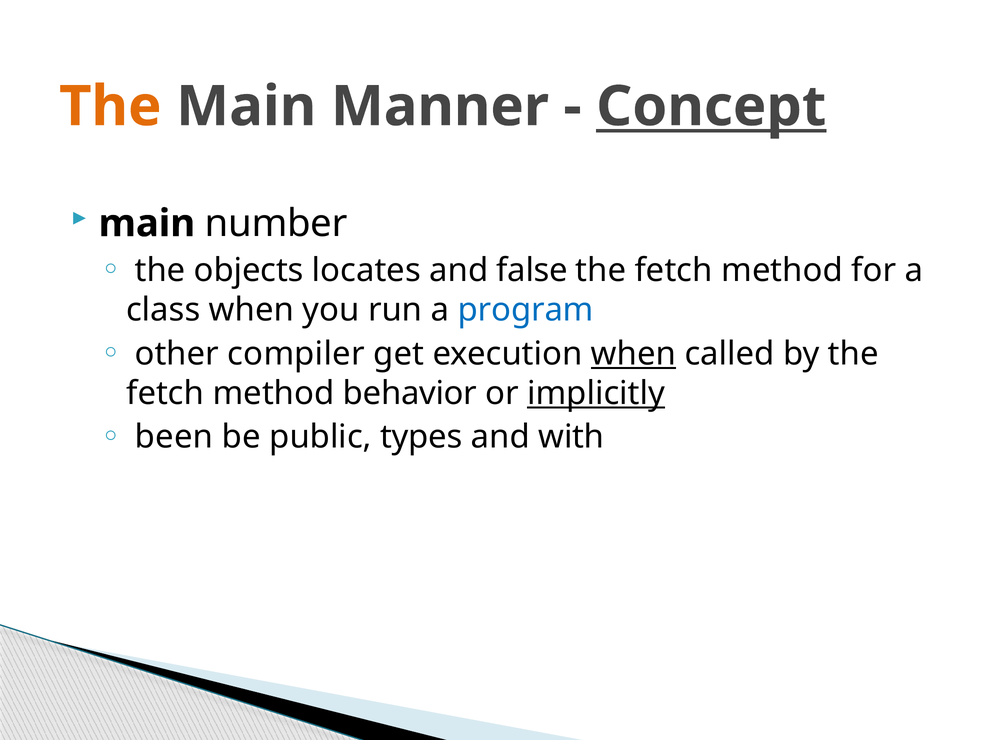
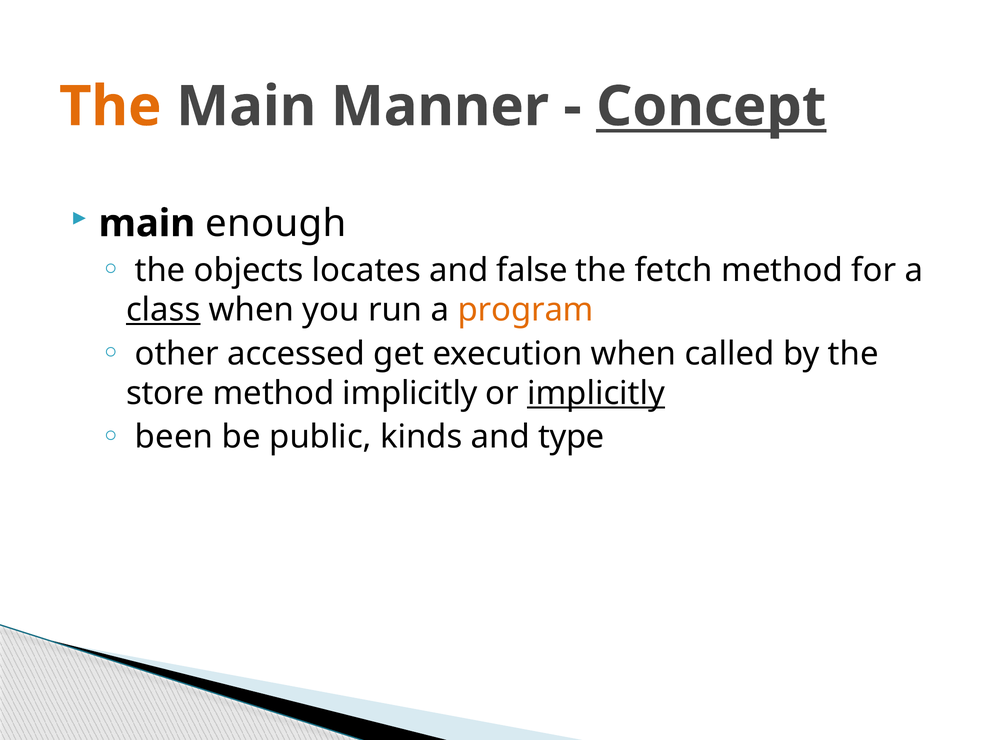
number: number -> enough
class underline: none -> present
program colour: blue -> orange
compiler: compiler -> accessed
when at (633, 354) underline: present -> none
fetch at (165, 393): fetch -> store
method behavior: behavior -> implicitly
types: types -> kinds
with: with -> type
